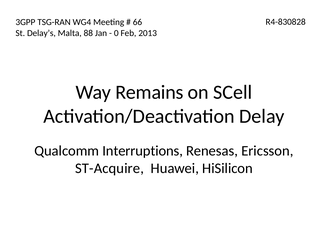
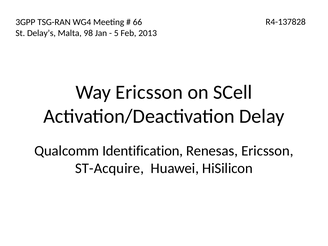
R4-830828: R4-830828 -> R4-137828
88: 88 -> 98
0: 0 -> 5
Way Remains: Remains -> Ericsson
Interruptions: Interruptions -> Identification
